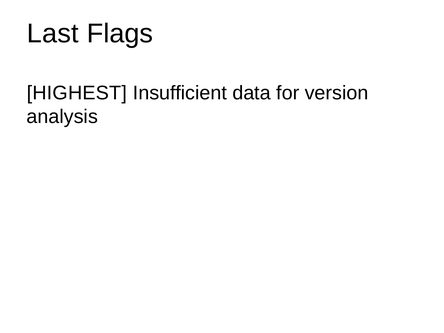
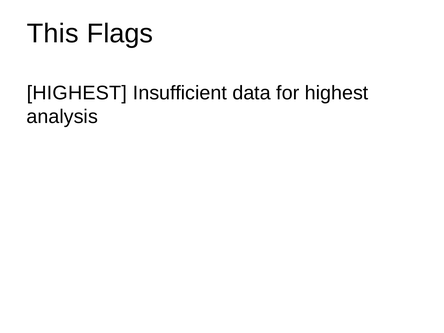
Last: Last -> This
for version: version -> highest
